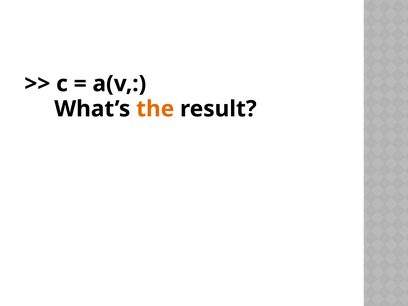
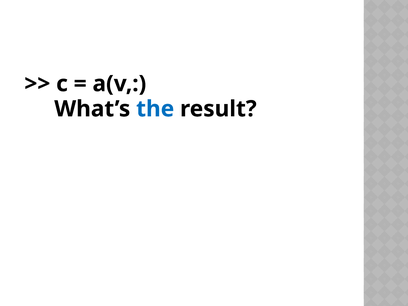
the colour: orange -> blue
